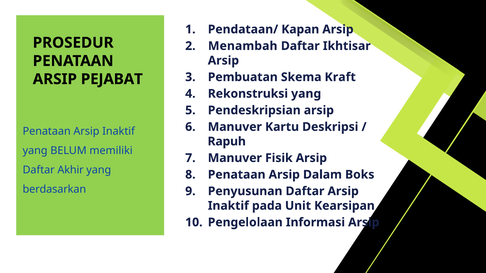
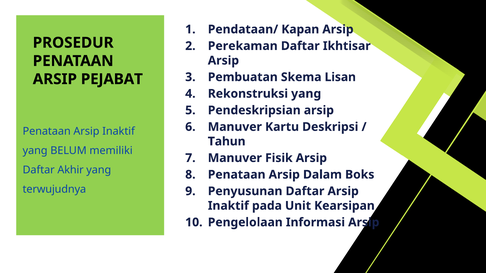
Menambah: Menambah -> Perekaman
Kraft: Kraft -> Lisan
Rapuh: Rapuh -> Tahun
berdasarkan: berdasarkan -> terwujudnya
